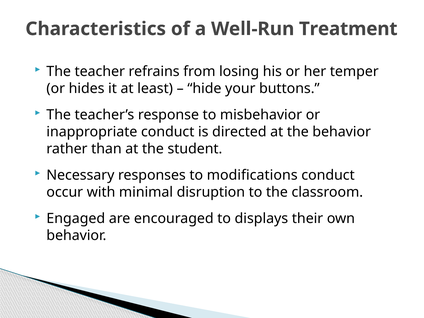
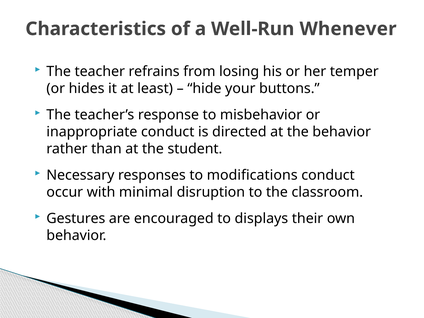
Treatment: Treatment -> Whenever
Engaged: Engaged -> Gestures
